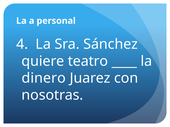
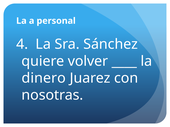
teatro: teatro -> volver
